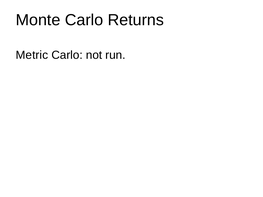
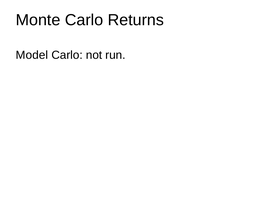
Metric: Metric -> Model
